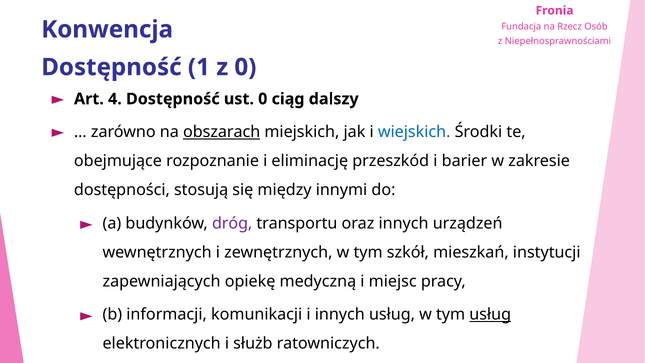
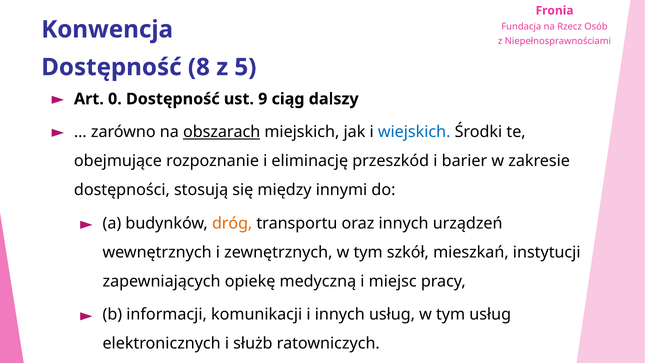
1: 1 -> 8
z 0: 0 -> 5
4: 4 -> 0
ust 0: 0 -> 9
dróg colour: purple -> orange
usług at (490, 314) underline: present -> none
